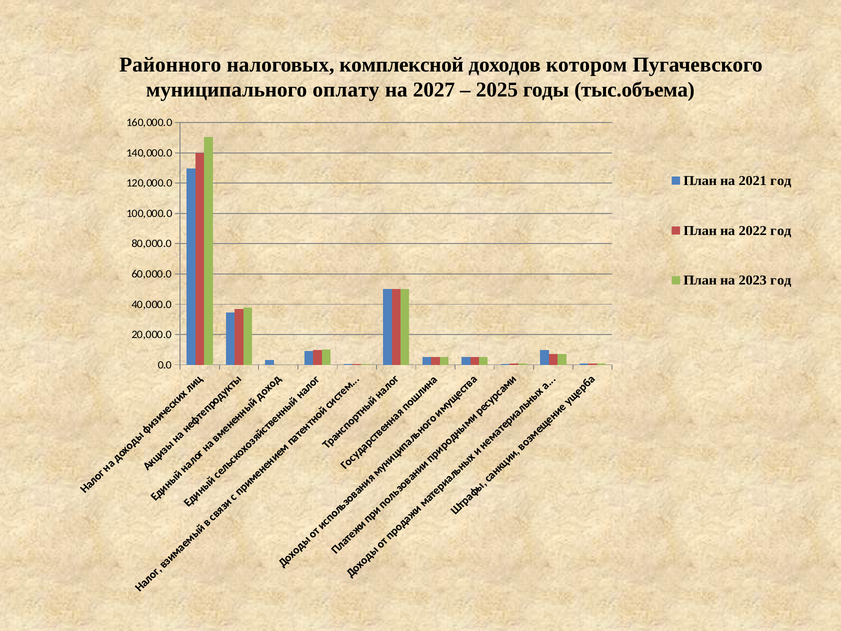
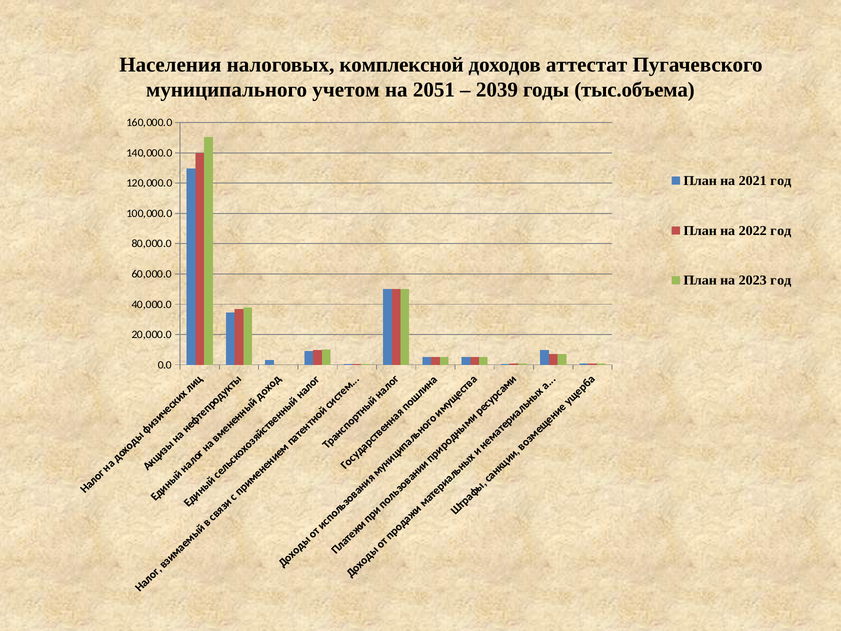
Районного: Районного -> Населения
котором: котором -> аттестат
оплату: оплату -> учетом
2027: 2027 -> 2051
2025: 2025 -> 2039
